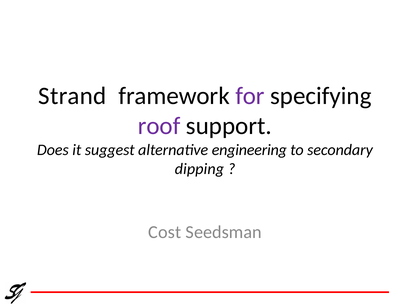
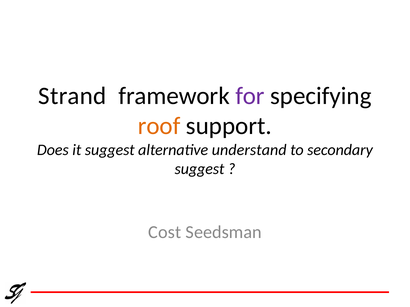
roof colour: purple -> orange
engineering: engineering -> understand
dipping at (199, 169): dipping -> suggest
